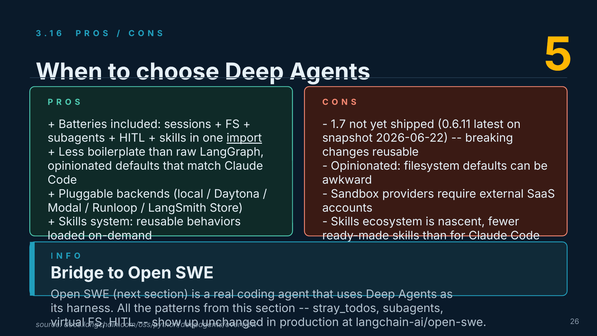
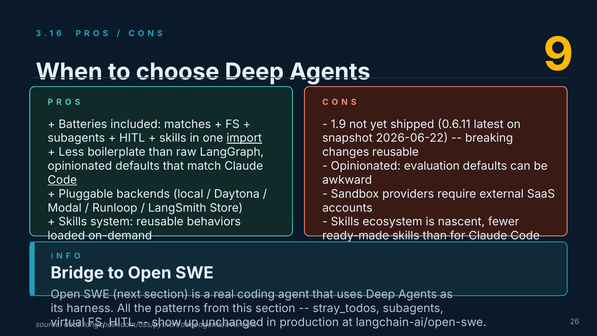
5: 5 -> 9
sessions: sessions -> matches
1.7: 1.7 -> 1.9
filesystem: filesystem -> evaluation
Code at (62, 180) underline: none -> present
